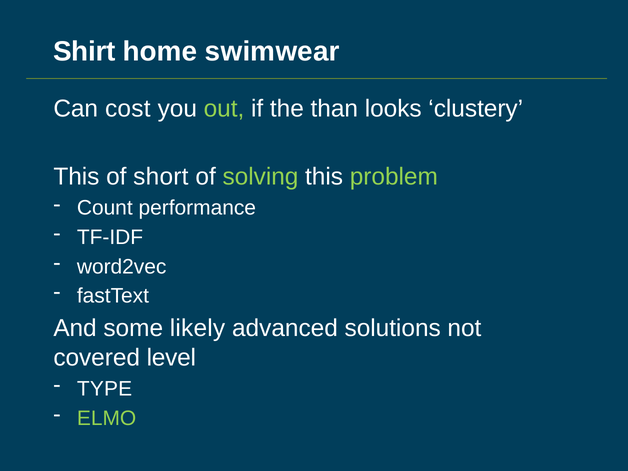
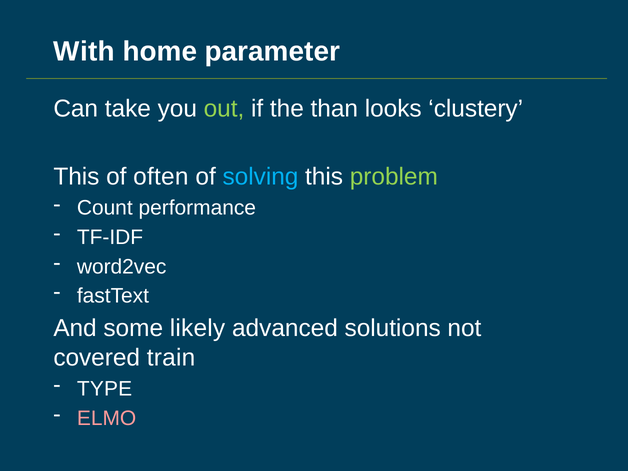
Shirt: Shirt -> With
swimwear: swimwear -> parameter
cost: cost -> take
short: short -> often
solving colour: light green -> light blue
level: level -> train
ELMO colour: light green -> pink
